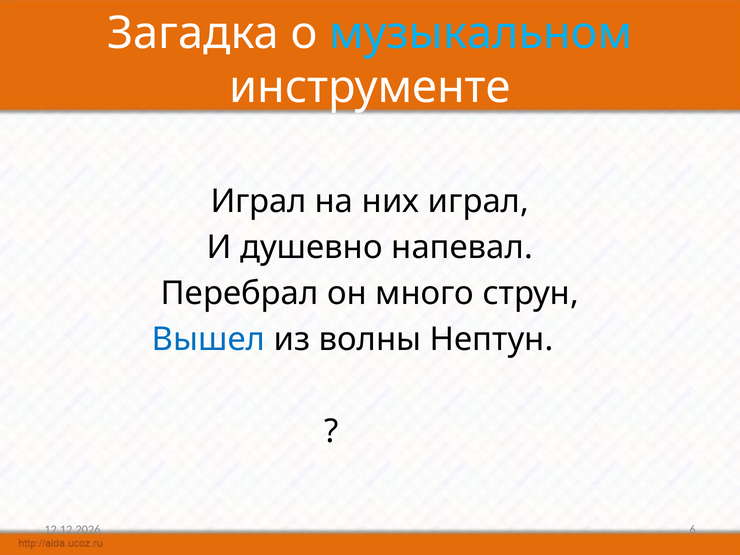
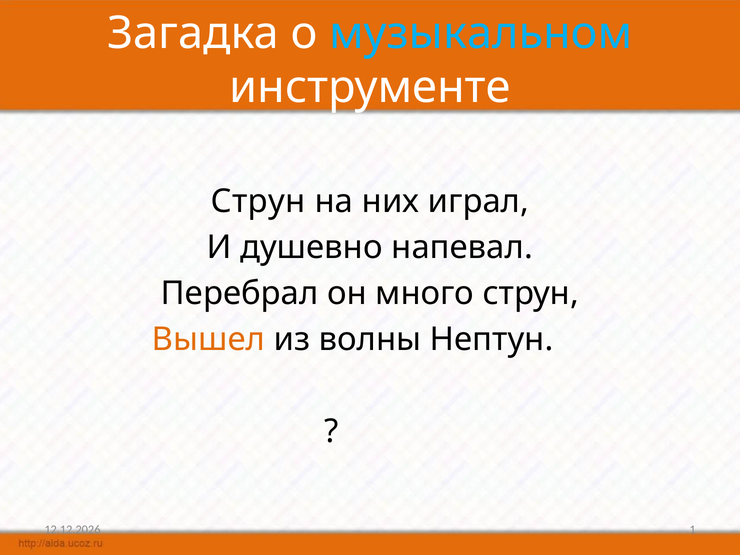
Играл at (258, 201): Играл -> Струн
Вышел colour: blue -> orange
6: 6 -> 1
